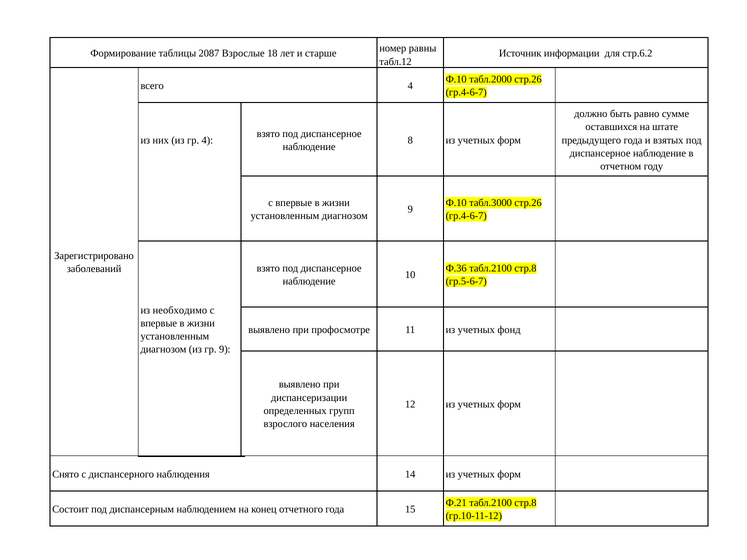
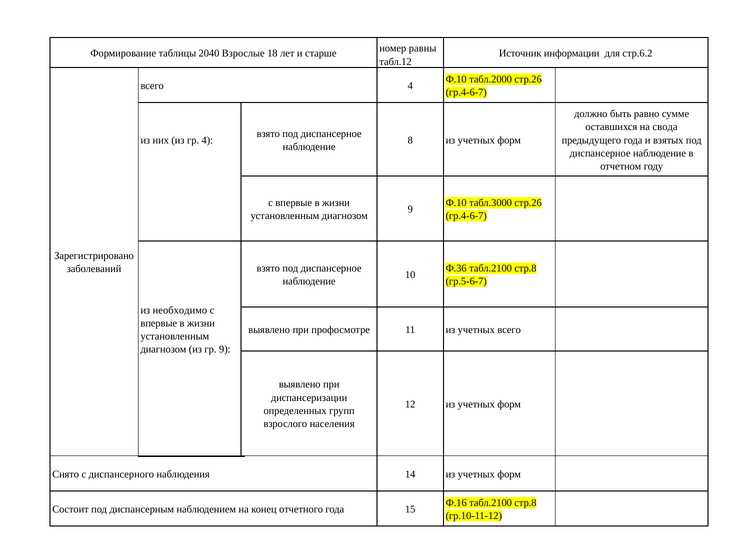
2087: 2087 -> 2040
штате: штате -> свода
учетных фонд: фонд -> всего
Ф.21: Ф.21 -> Ф.16
